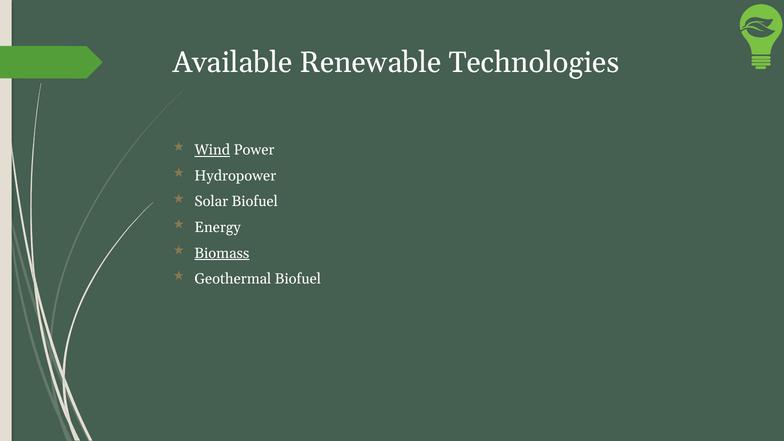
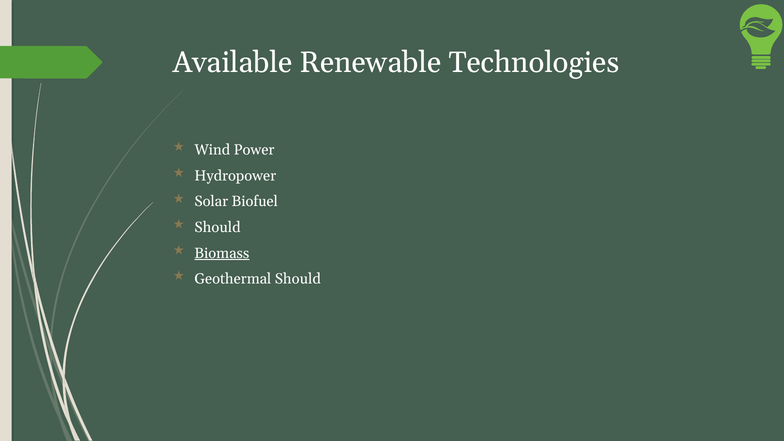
Wind underline: present -> none
Energy at (218, 227): Energy -> Should
Geothermal Biofuel: Biofuel -> Should
